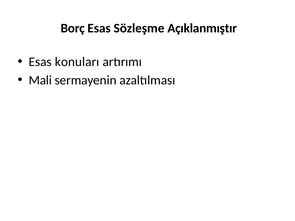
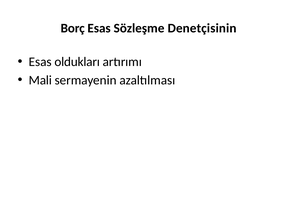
Açıklanmıştır: Açıklanmıştır -> Denetçisinin
konuları: konuları -> oldukları
